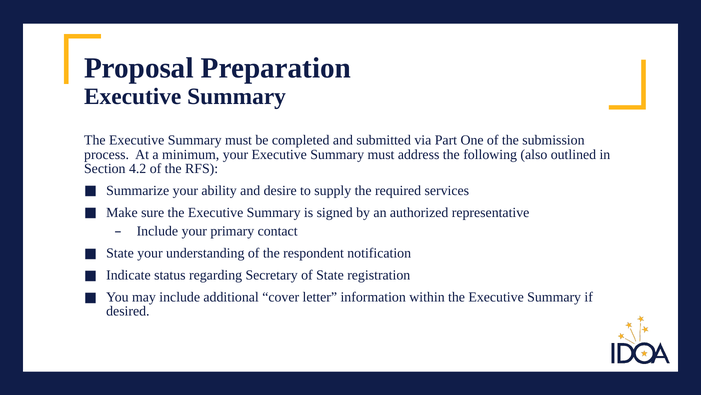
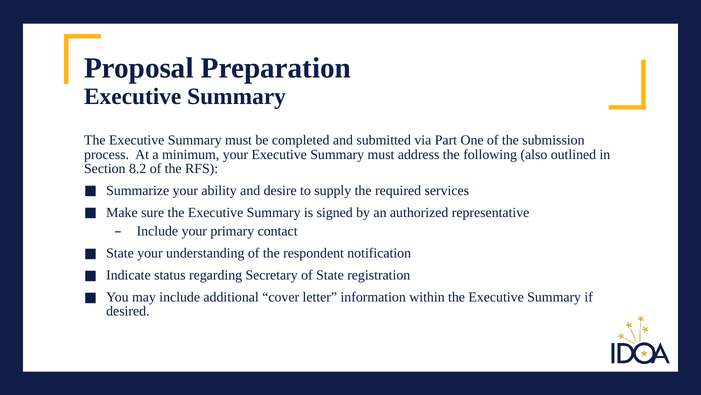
4.2: 4.2 -> 8.2
